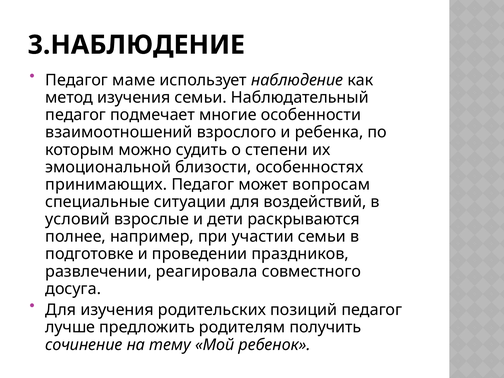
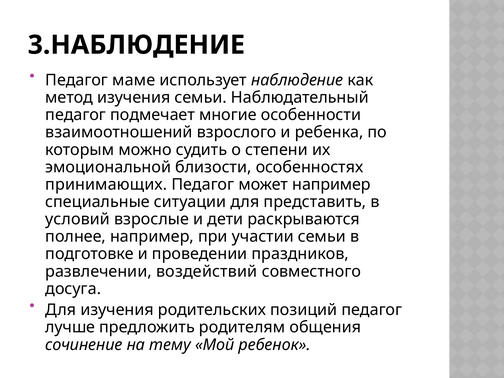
может вопросам: вопросам -> например
воздействий: воздействий -> представить
реагировала: реагировала -> воздействий
получить: получить -> общения
